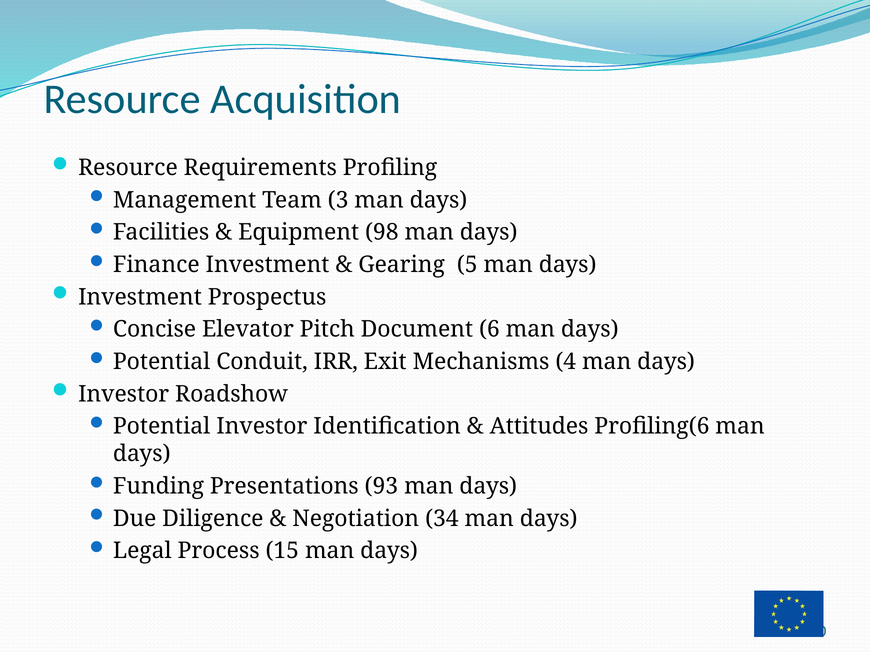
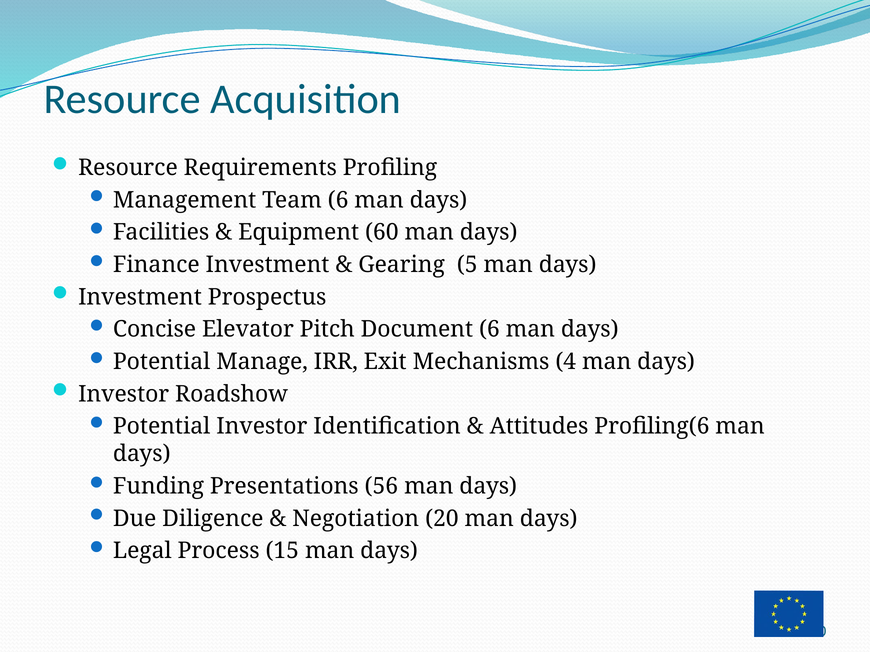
Team 3: 3 -> 6
98: 98 -> 60
Conduit: Conduit -> Manage
93: 93 -> 56
Negotiation 34: 34 -> 20
